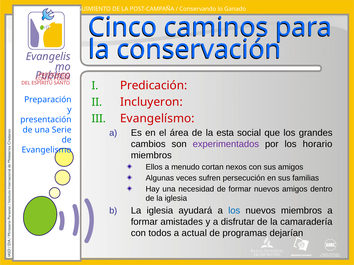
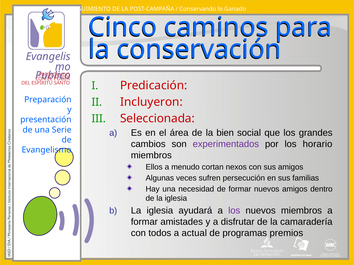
Evangelísmo: Evangelísmo -> Seleccionada
esta: esta -> bien
los at (234, 211) colour: blue -> purple
dejarían: dejarían -> premios
